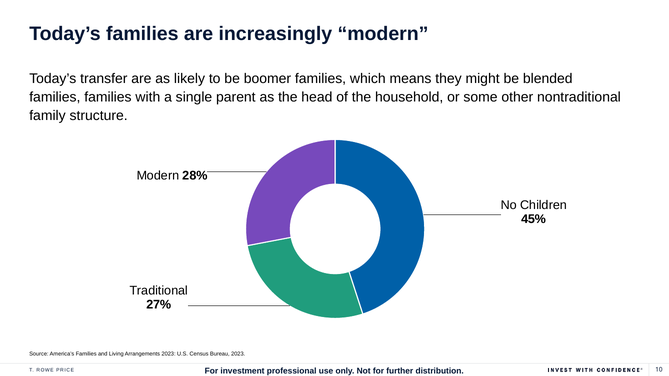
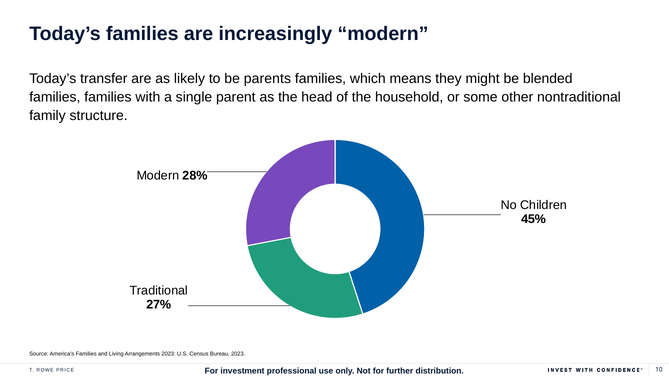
boomer: boomer -> parents
